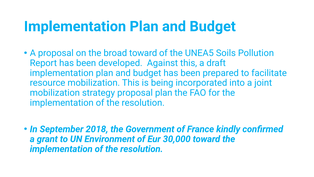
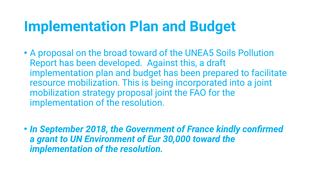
proposal plan: plan -> joint
